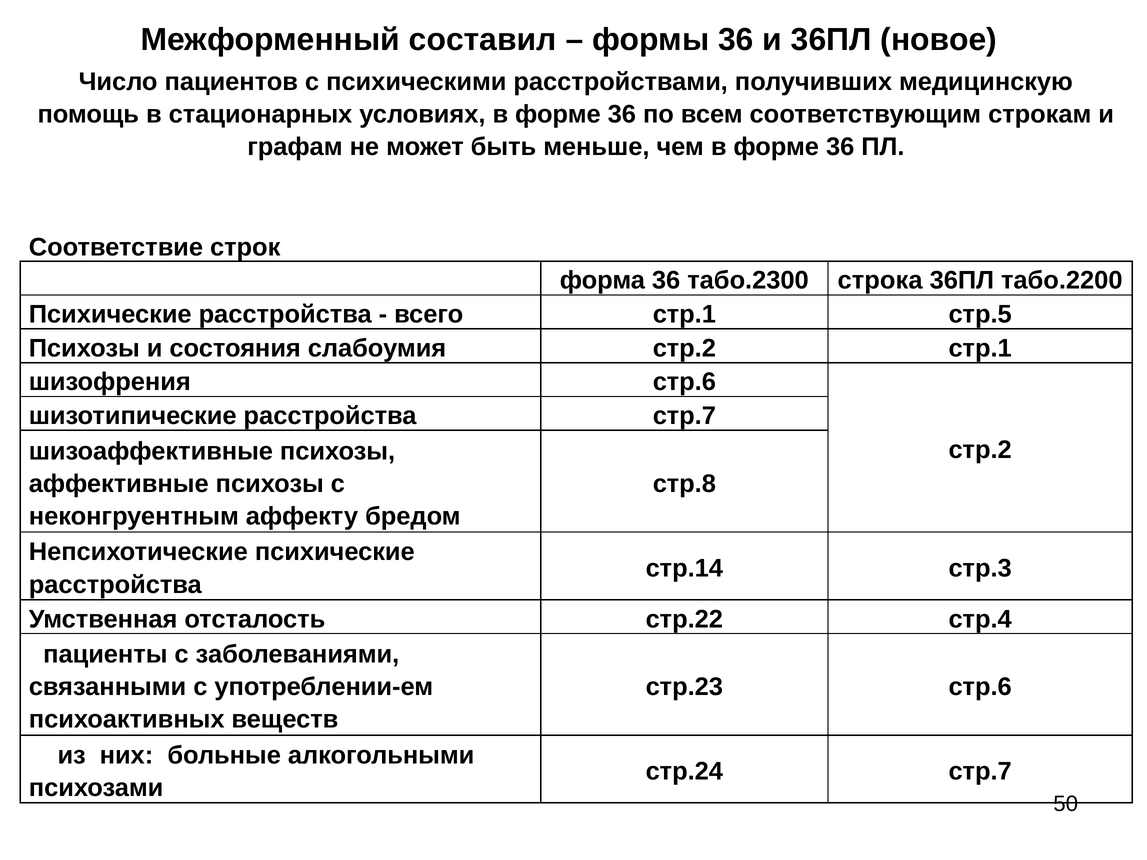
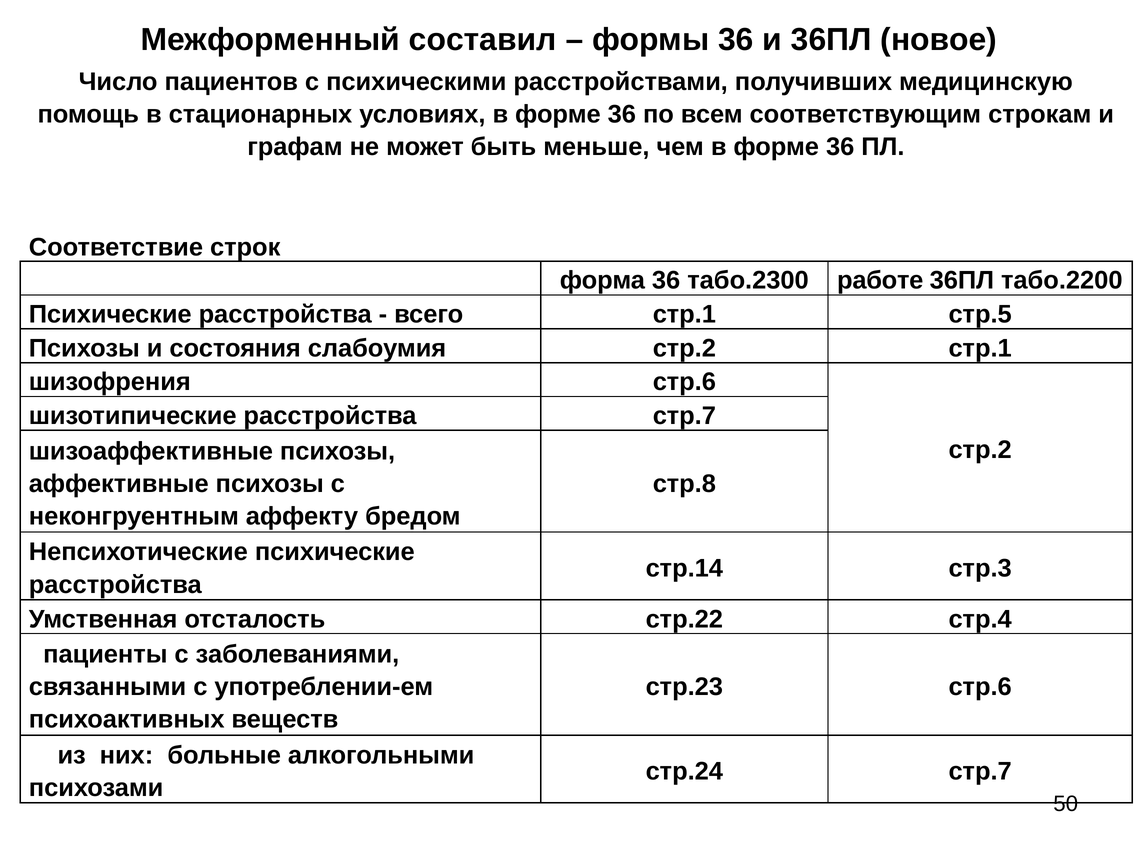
строка: строка -> работе
